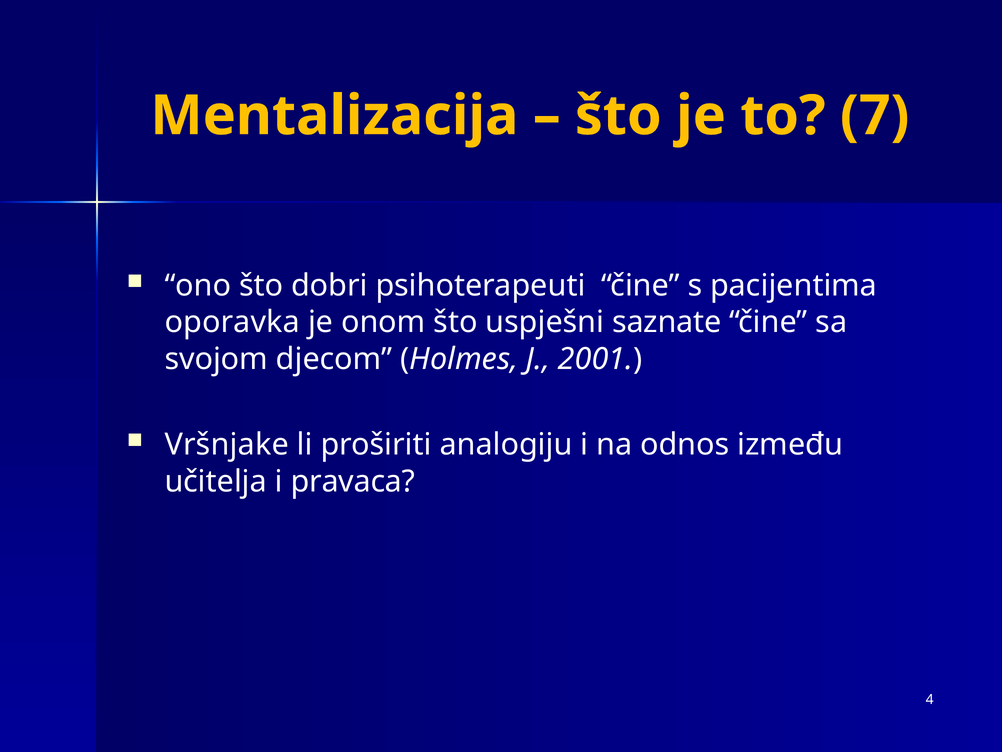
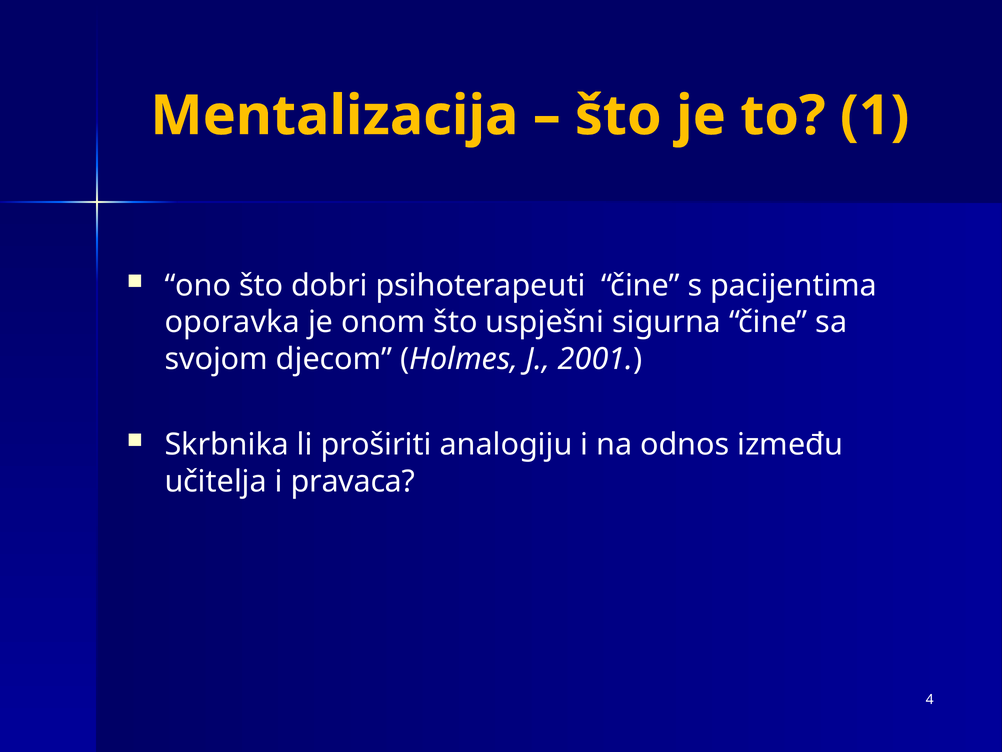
7: 7 -> 1
saznate: saznate -> sigurna
Vršnjake: Vršnjake -> Skrbnika
